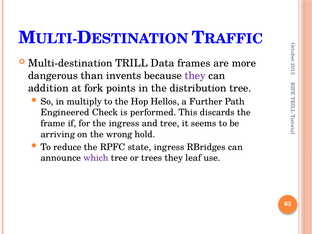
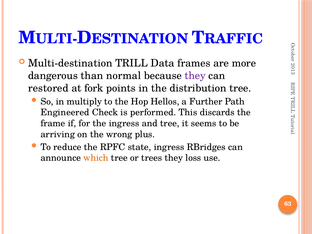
invents: invents -> normal
addition: addition -> restored
hold: hold -> plus
which colour: purple -> orange
leaf: leaf -> loss
